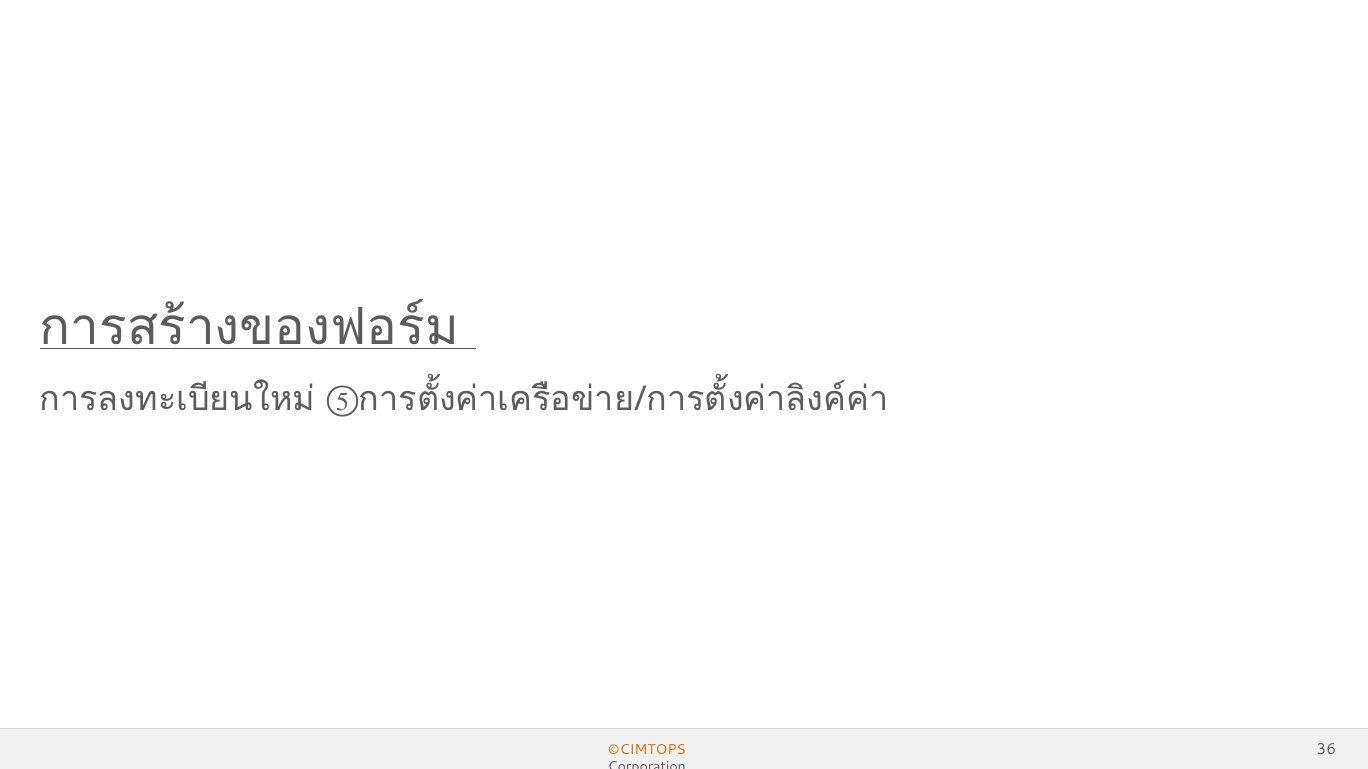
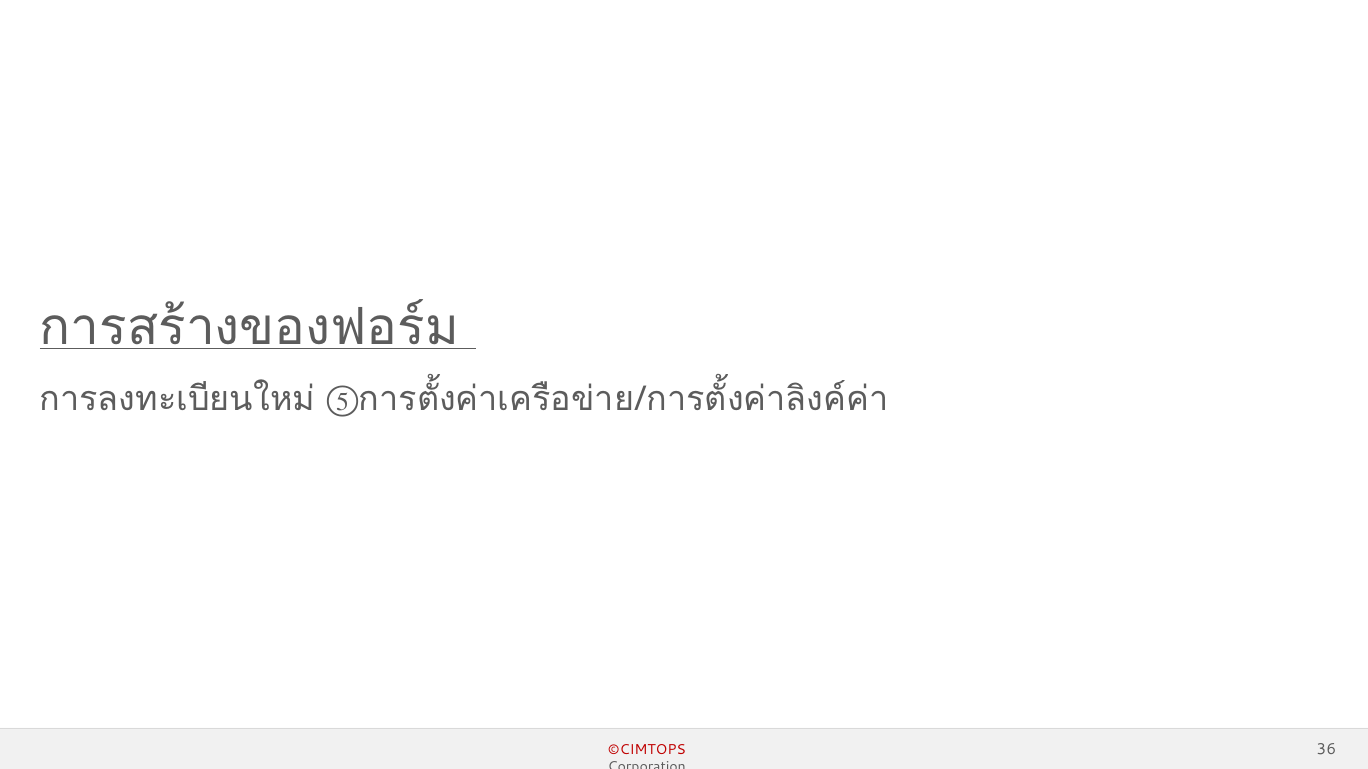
©CIMTOPS colour: orange -> red
